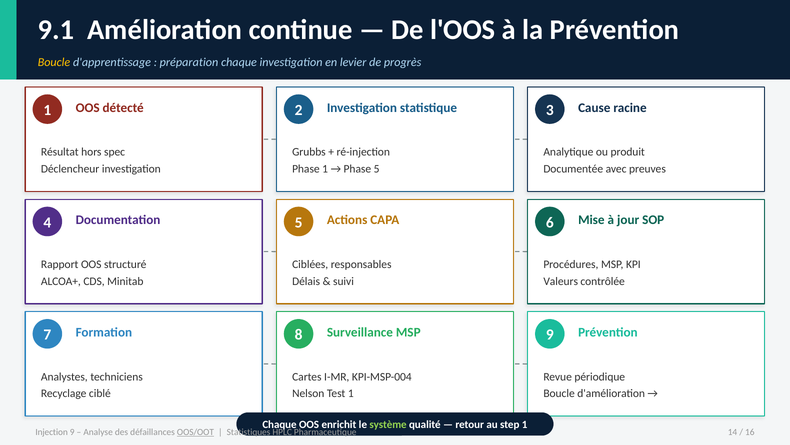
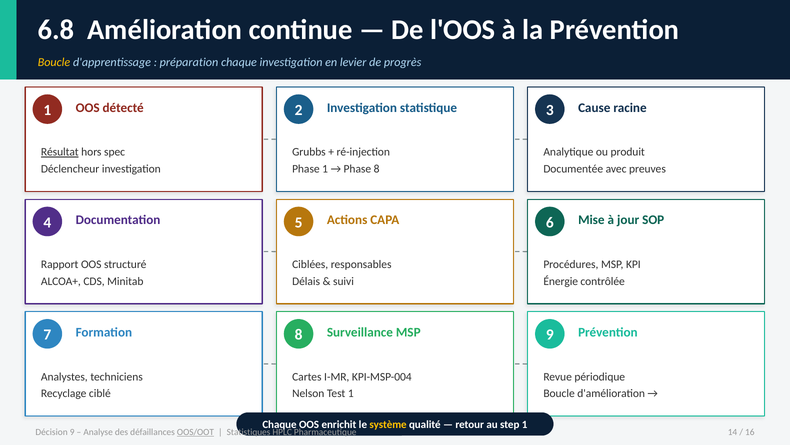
9.1: 9.1 -> 6.8
Résultat underline: none -> present
Phase 5: 5 -> 8
Valeurs: Valeurs -> Énergie
système colour: light green -> yellow
Injection: Injection -> Décision
